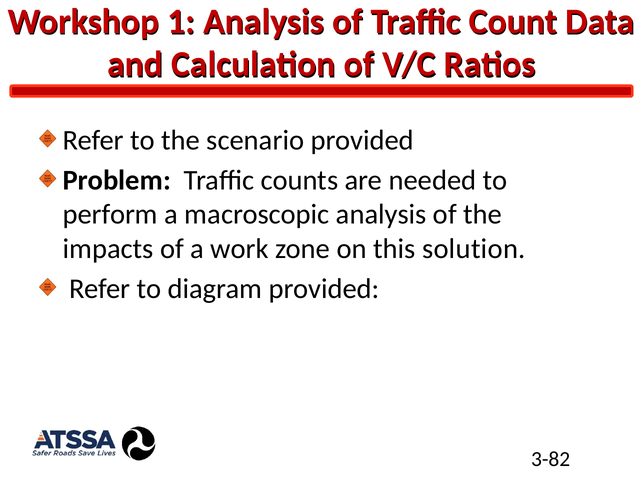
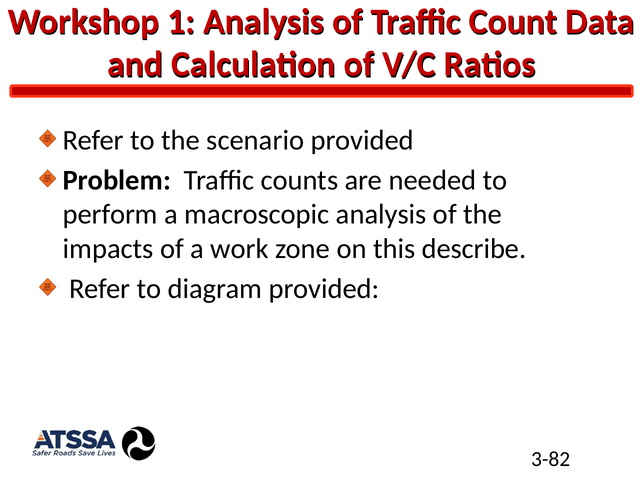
solution: solution -> describe
